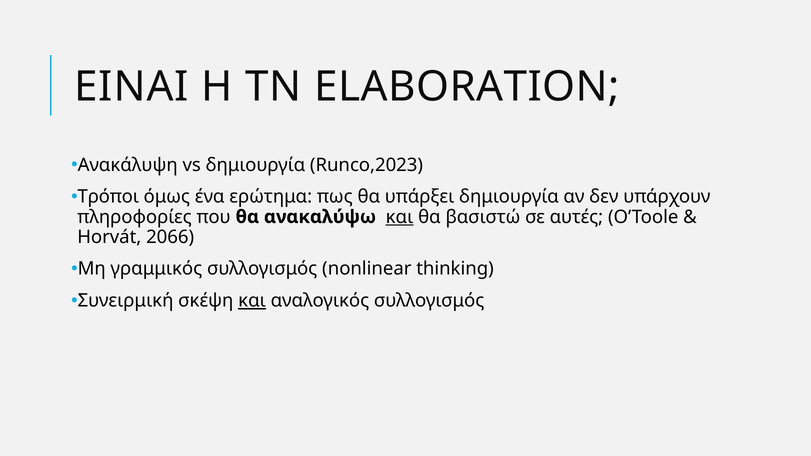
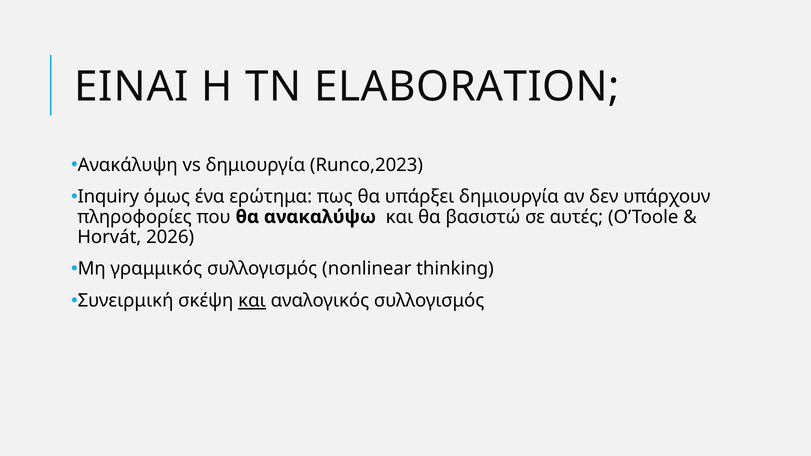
Τρόποι: Τρόποι -> Inquiry
και at (400, 217) underline: present -> none
2066: 2066 -> 2026
